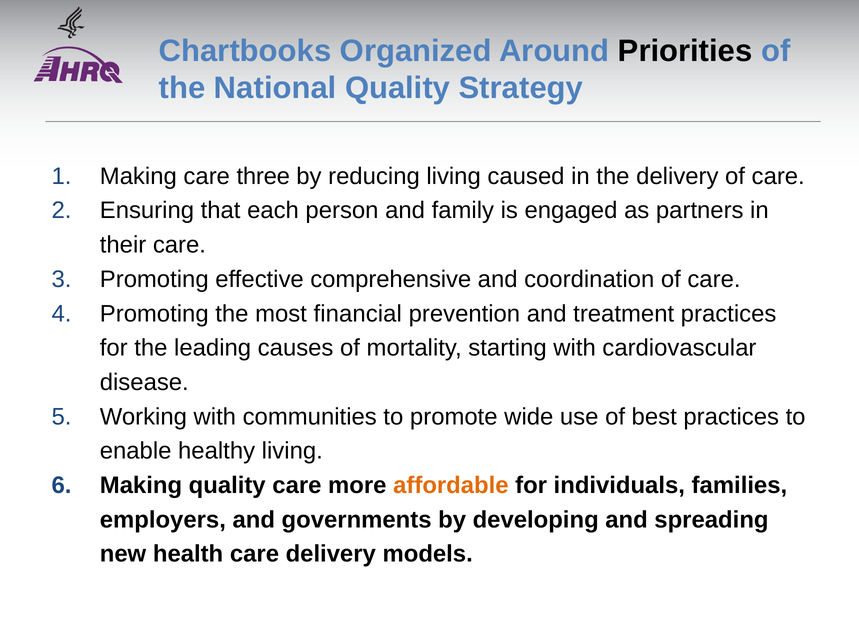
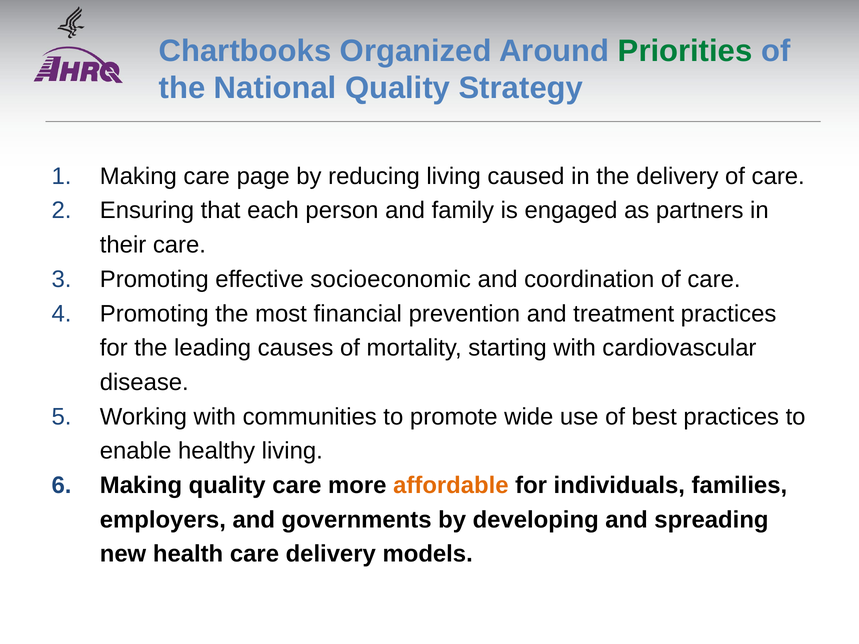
Priorities colour: black -> green
three: three -> page
comprehensive: comprehensive -> socioeconomic
